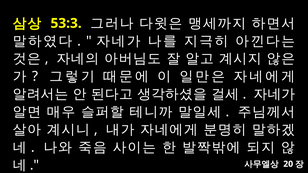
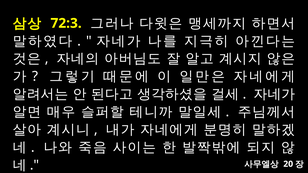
53:3: 53:3 -> 72:3
